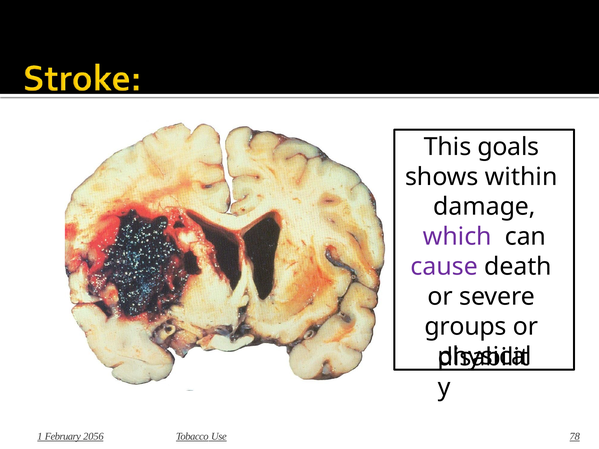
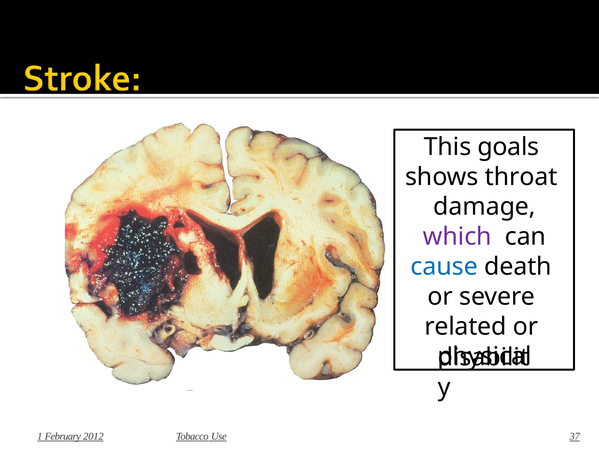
within: within -> throat
cause colour: purple -> blue
groups: groups -> related
2056: 2056 -> 2012
78: 78 -> 37
